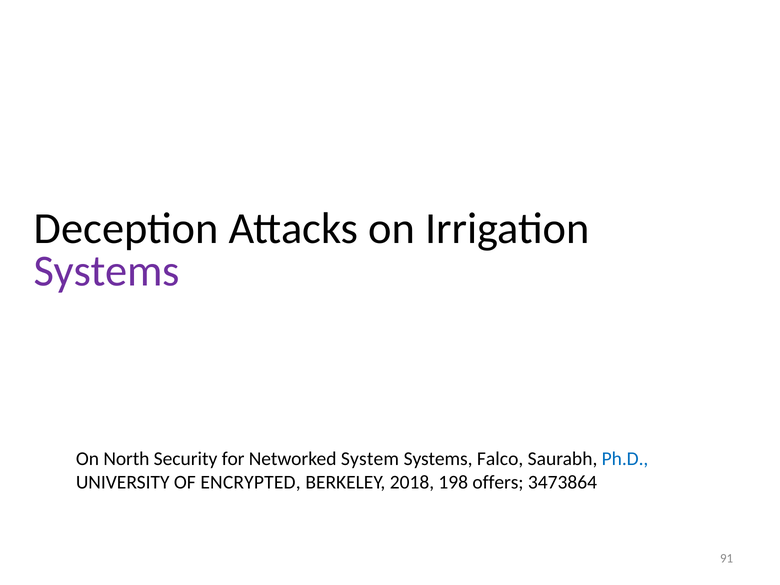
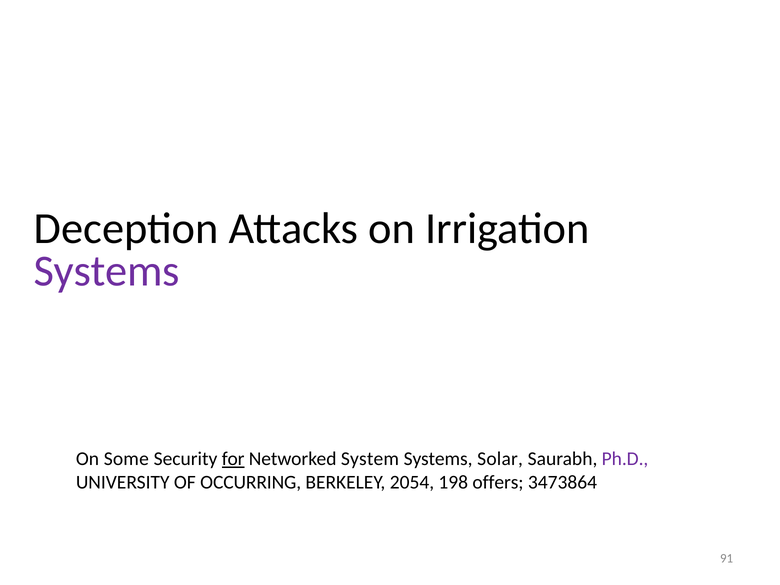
North: North -> Some
for underline: none -> present
Falco: Falco -> Solar
Ph.D colour: blue -> purple
ENCRYPTED: ENCRYPTED -> OCCURRING
2018: 2018 -> 2054
